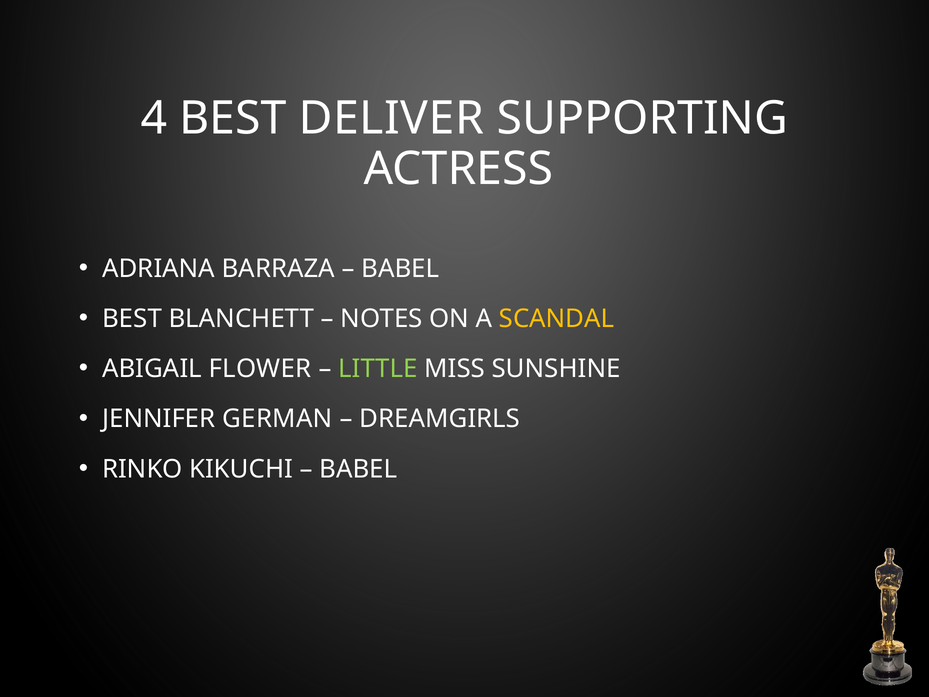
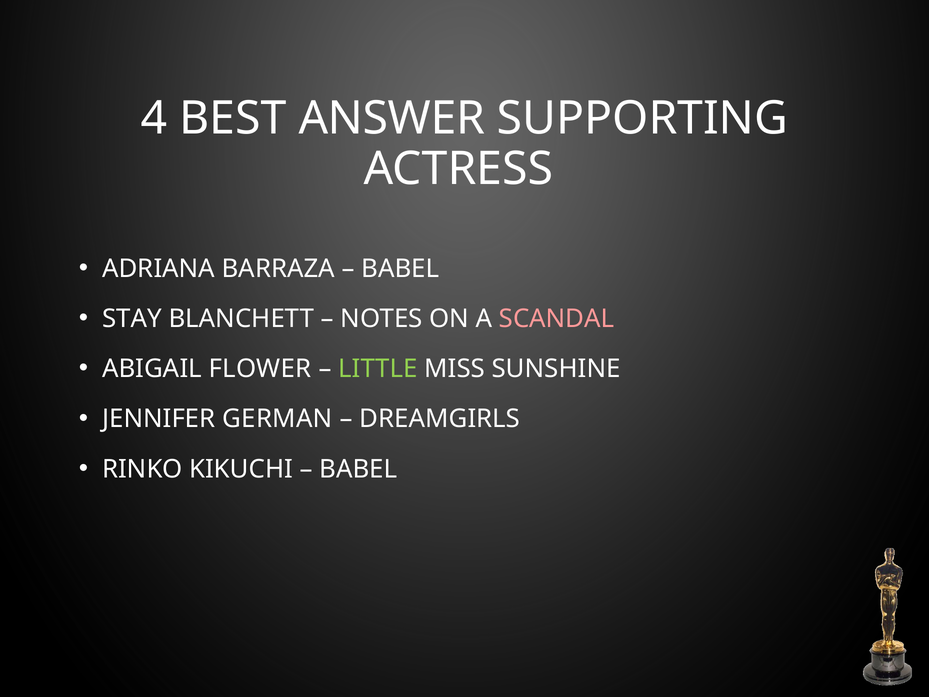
DELIVER: DELIVER -> ANSWER
BEST at (132, 319): BEST -> STAY
SCANDAL colour: yellow -> pink
